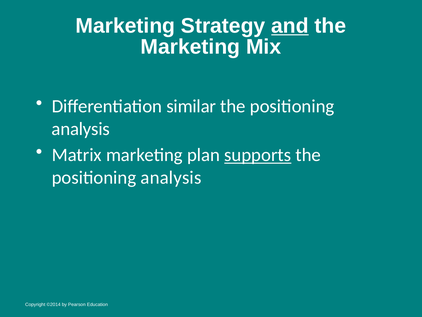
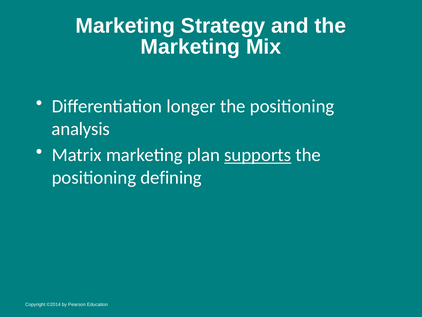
and underline: present -> none
similar: similar -> longer
analysis at (171, 177): analysis -> defining
